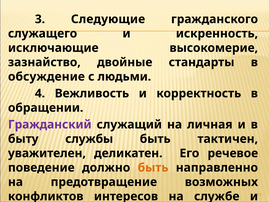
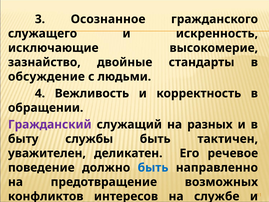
Следующие: Следующие -> Осознанное
личная: личная -> разных
быть at (153, 167) colour: orange -> blue
